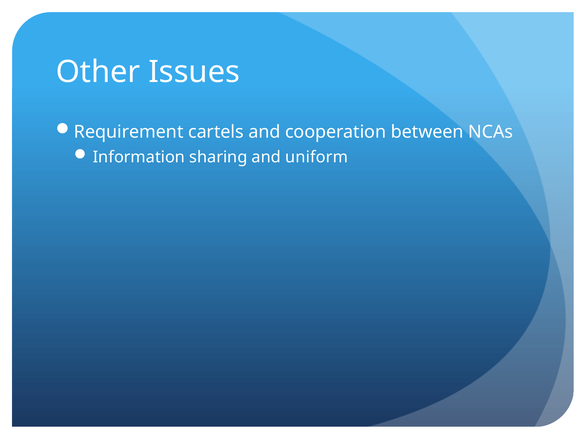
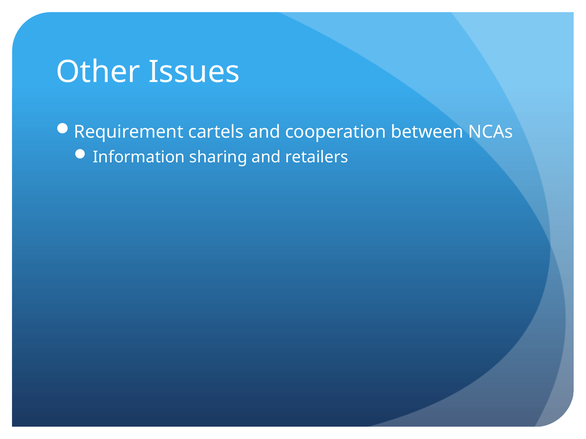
uniform: uniform -> retailers
